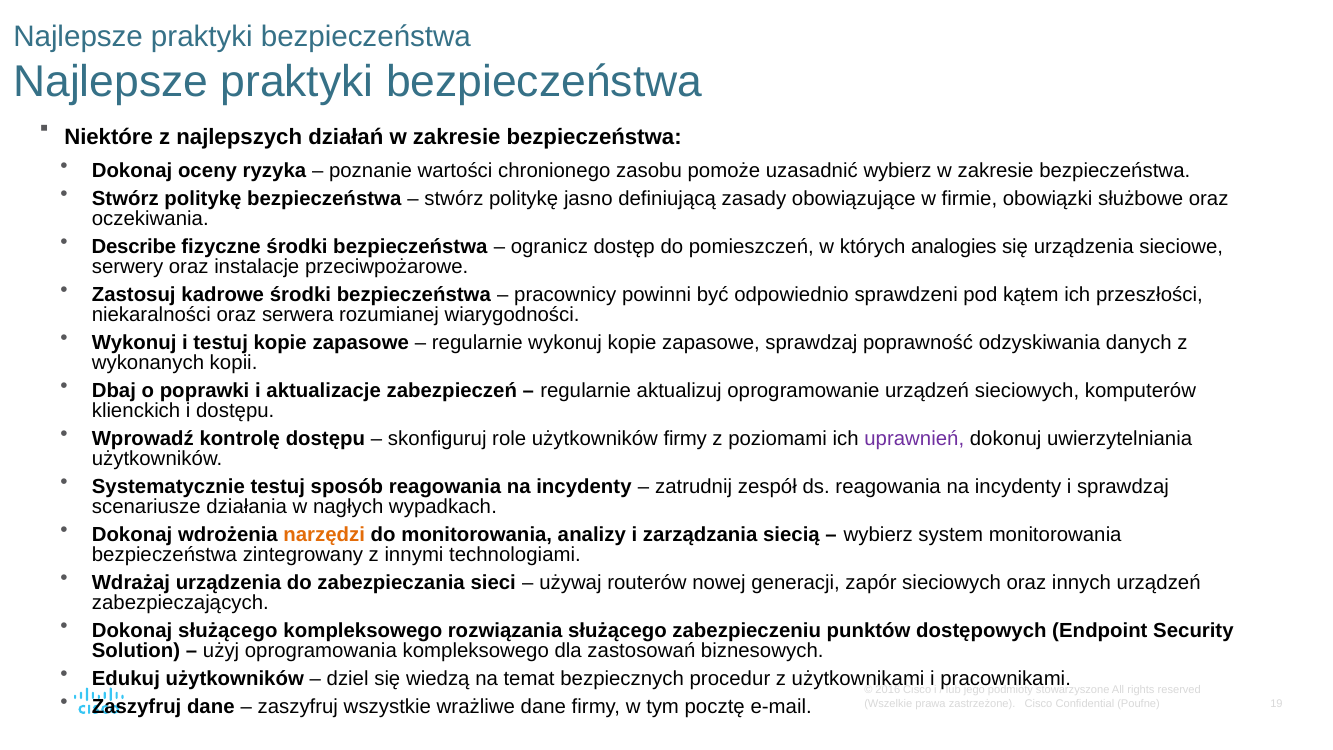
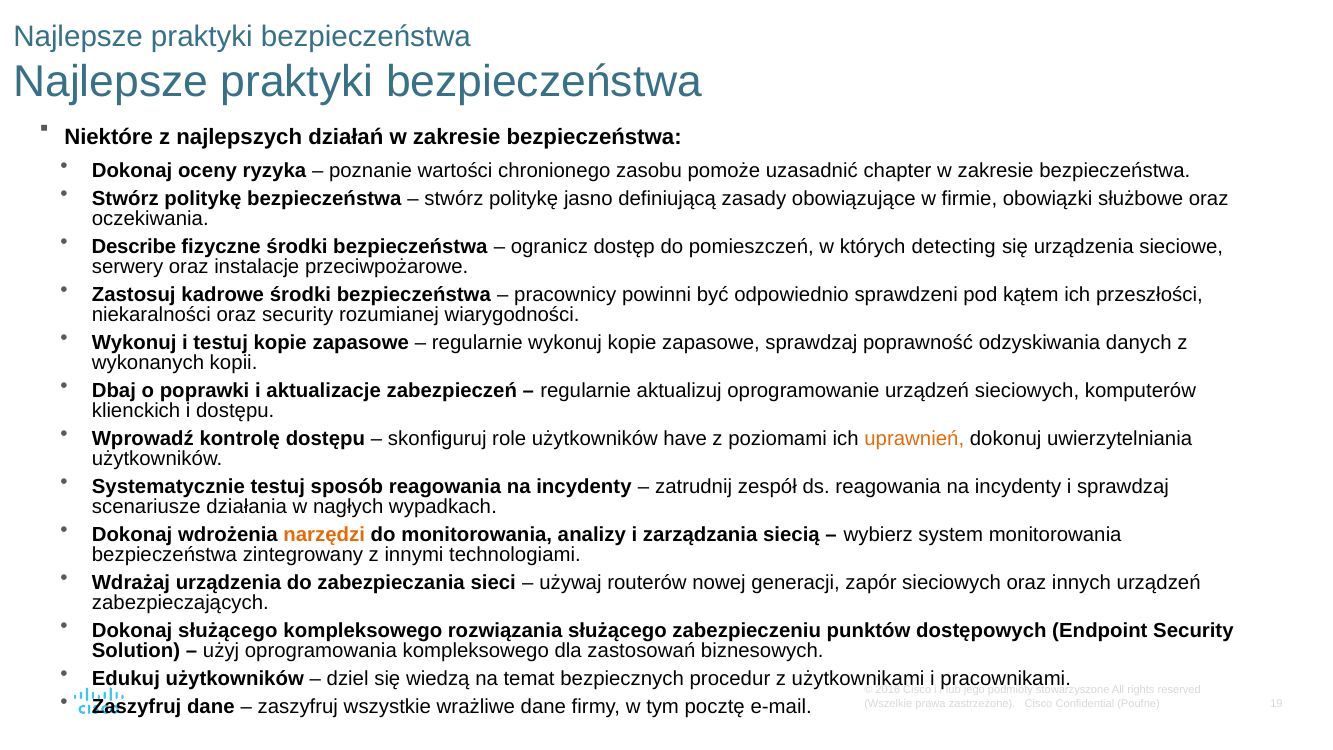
uzasadnić wybierz: wybierz -> chapter
analogies: analogies -> detecting
oraz serwera: serwera -> security
użytkowników firmy: firmy -> have
uprawnień colour: purple -> orange
